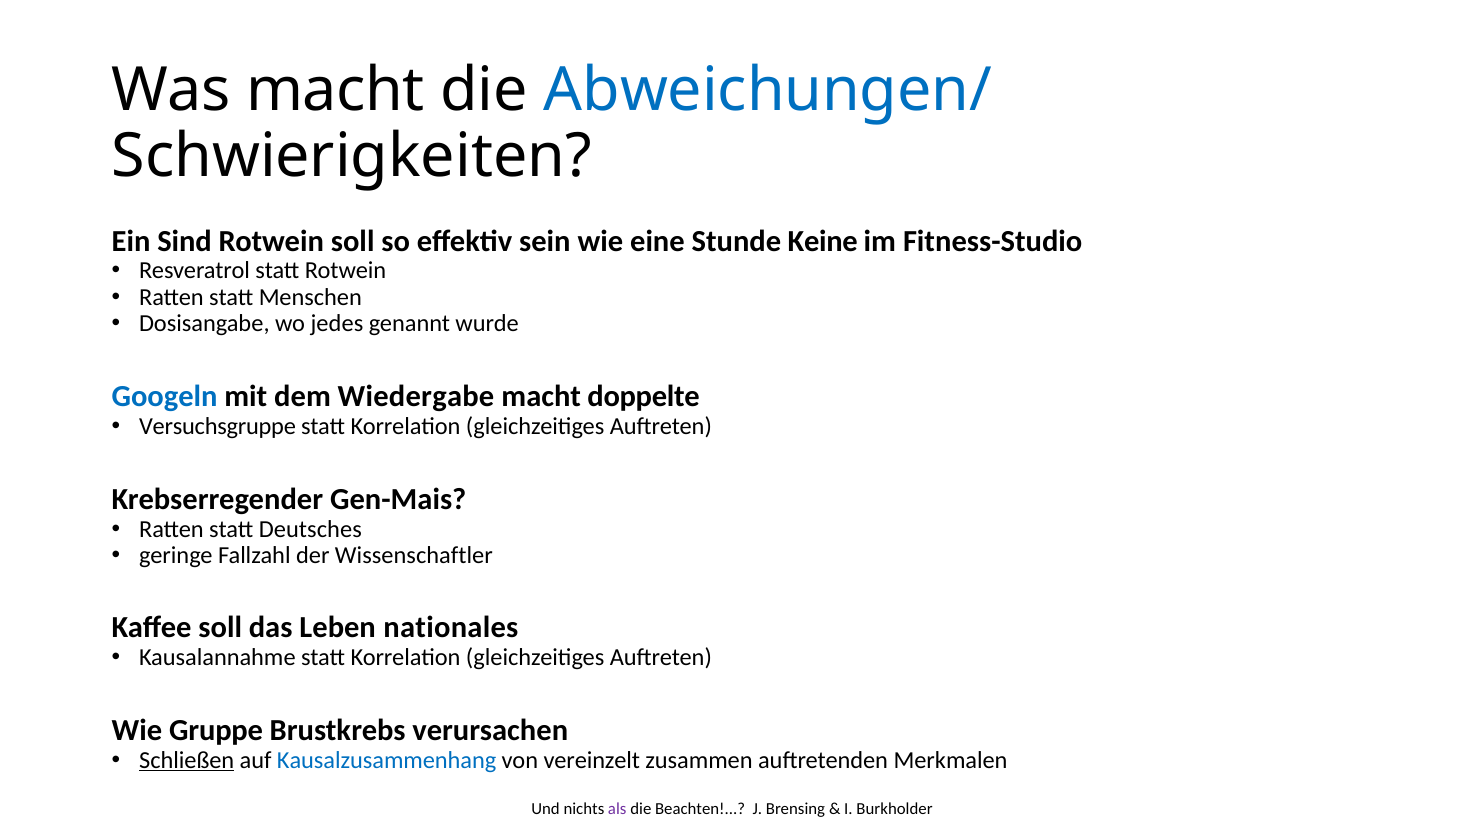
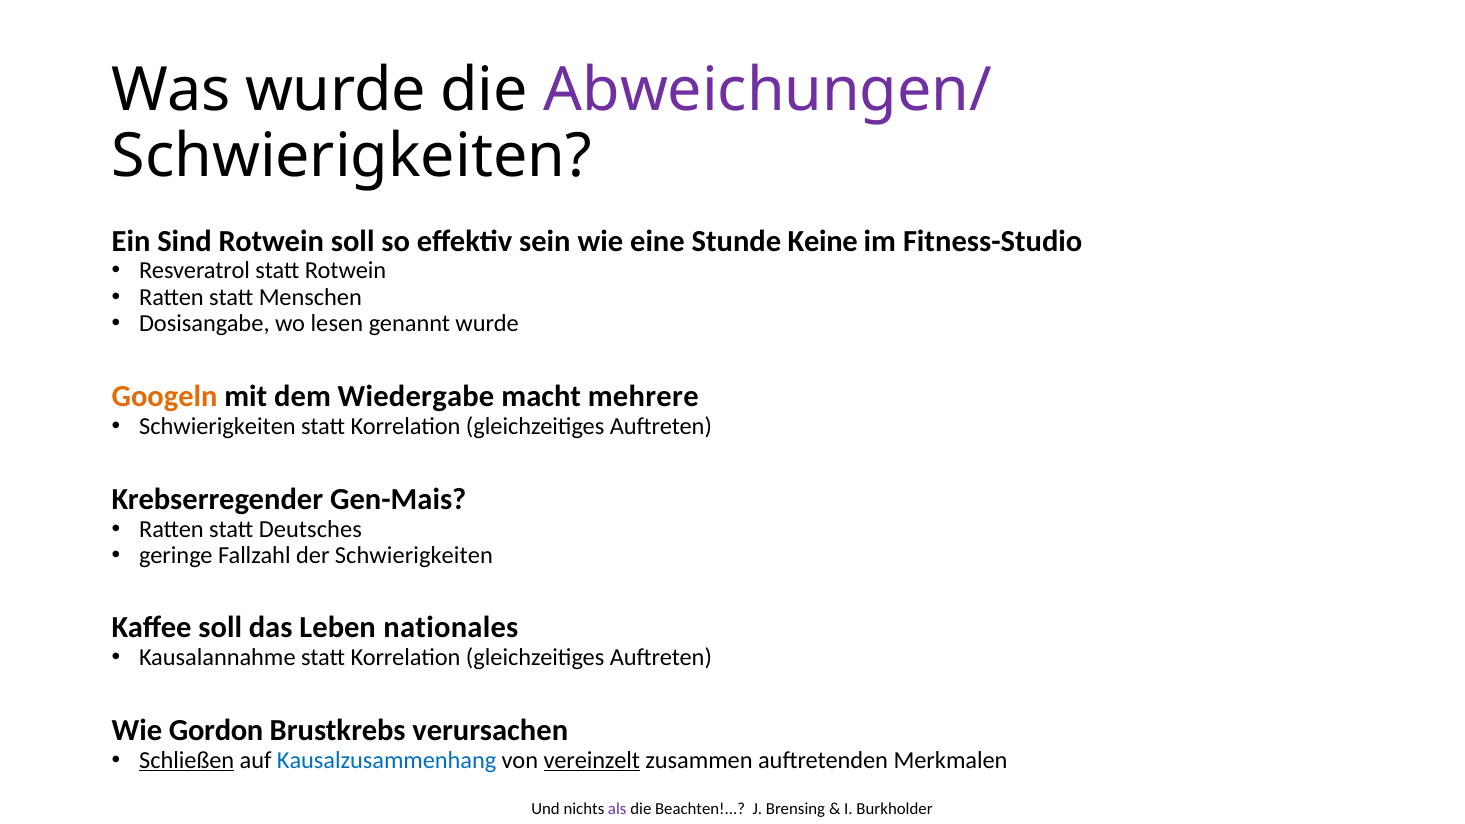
Was macht: macht -> wurde
Abweichungen/ colour: blue -> purple
jedes: jedes -> lesen
Googeln colour: blue -> orange
doppelte: doppelte -> mehrere
Versuchsgruppe at (218, 427): Versuchsgruppe -> Schwierigkeiten
der Wissenschaftler: Wissenschaftler -> Schwierigkeiten
Gruppe: Gruppe -> Gordon
vereinzelt underline: none -> present
